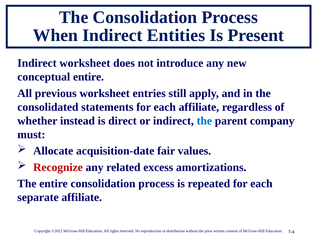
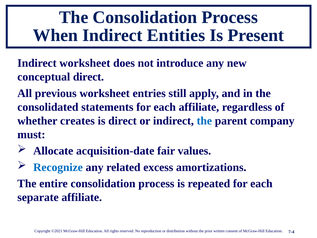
conceptual entire: entire -> direct
instead: instead -> creates
Recognize colour: red -> blue
